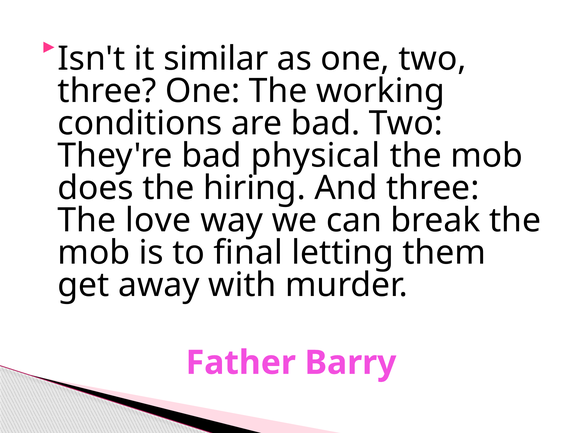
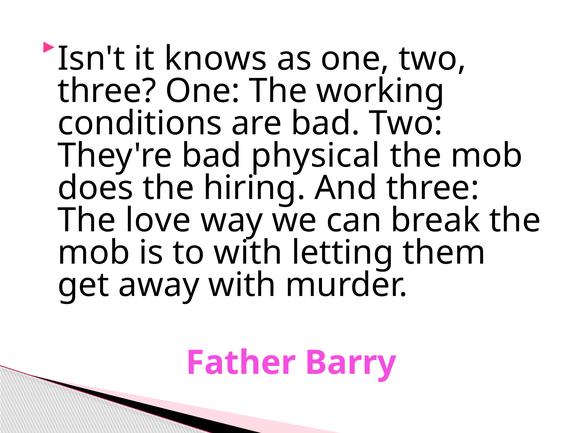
similar: similar -> knows
to final: final -> with
